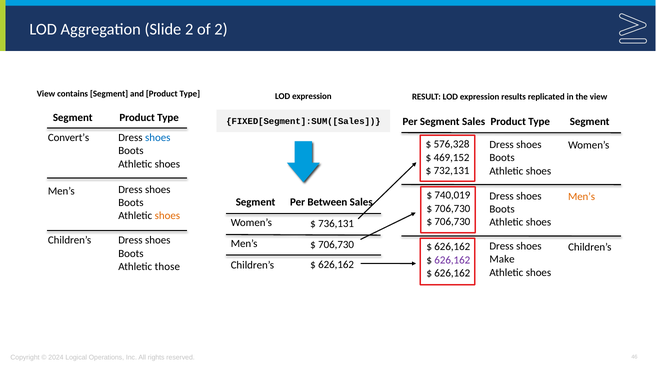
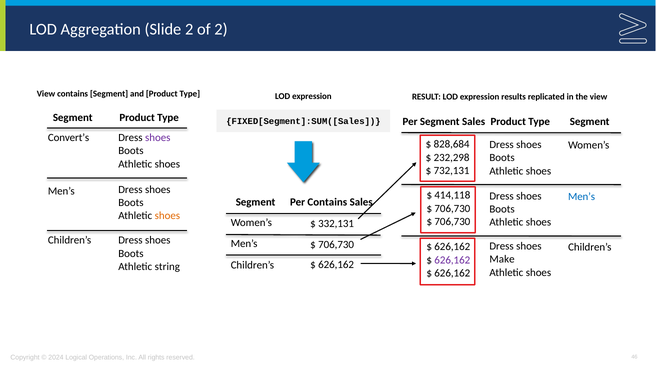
shoes at (158, 138) colour: blue -> purple
576,328: 576,328 -> 828,684
469,152: 469,152 -> 232,298
740,019: 740,019 -> 414,118
Men’s at (582, 197) colour: orange -> blue
Per Between: Between -> Contains
736,131: 736,131 -> 332,131
those: those -> string
